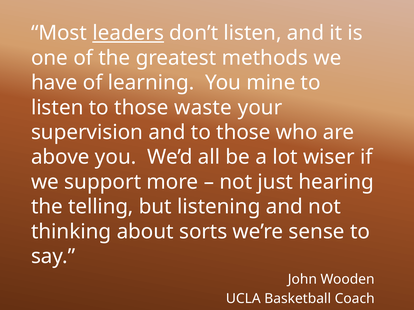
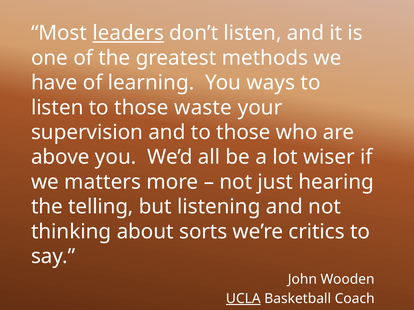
mine: mine -> ways
support: support -> matters
sense: sense -> critics
UCLA underline: none -> present
